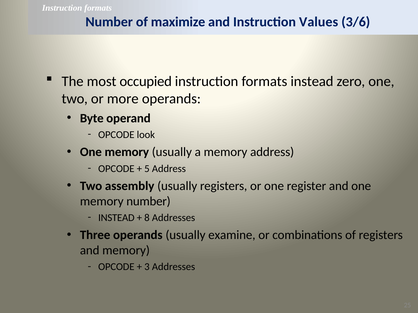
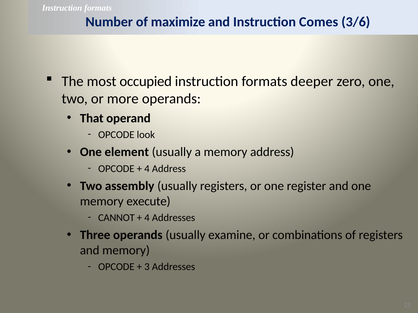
Values: Values -> Comes
formats instead: instead -> deeper
Byte: Byte -> That
memory at (127, 152): memory -> element
5 at (147, 169): 5 -> 4
memory number: number -> execute
INSTEAD at (116, 218): INSTEAD -> CANNOT
8 at (147, 218): 8 -> 4
